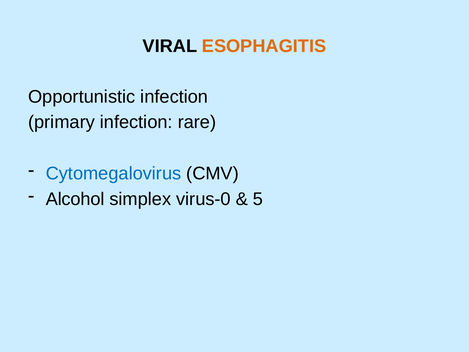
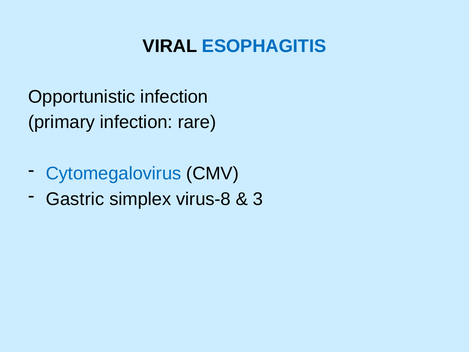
ESOPHAGITIS colour: orange -> blue
Alcohol: Alcohol -> Gastric
virus-0: virus-0 -> virus-8
5: 5 -> 3
